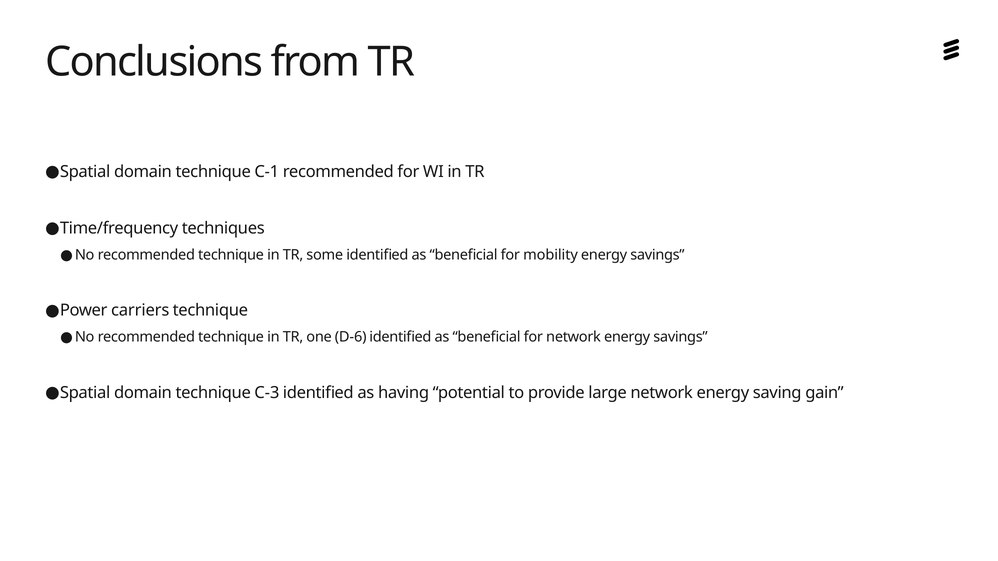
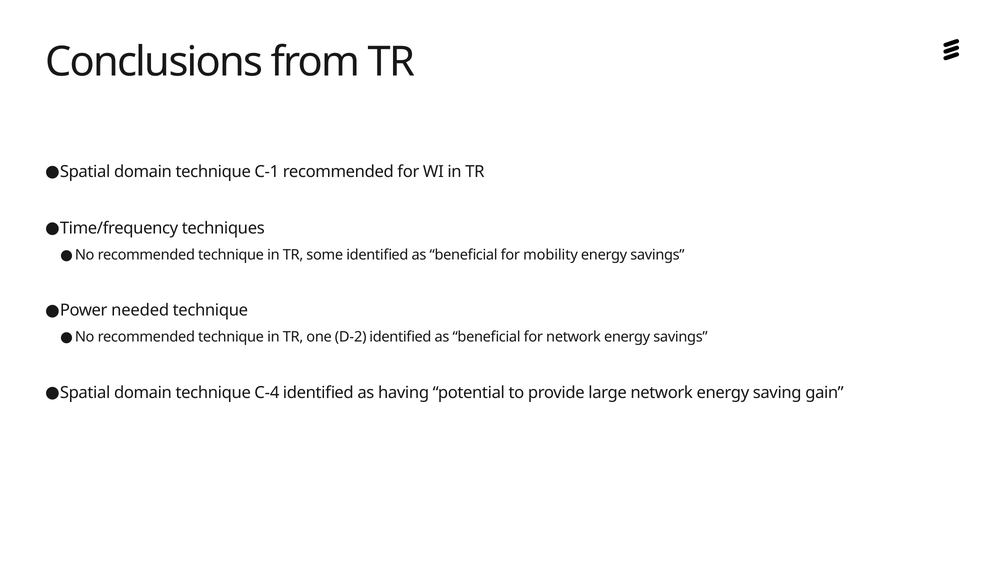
carriers: carriers -> needed
D-6: D-6 -> D-2
C-3: C-3 -> C-4
